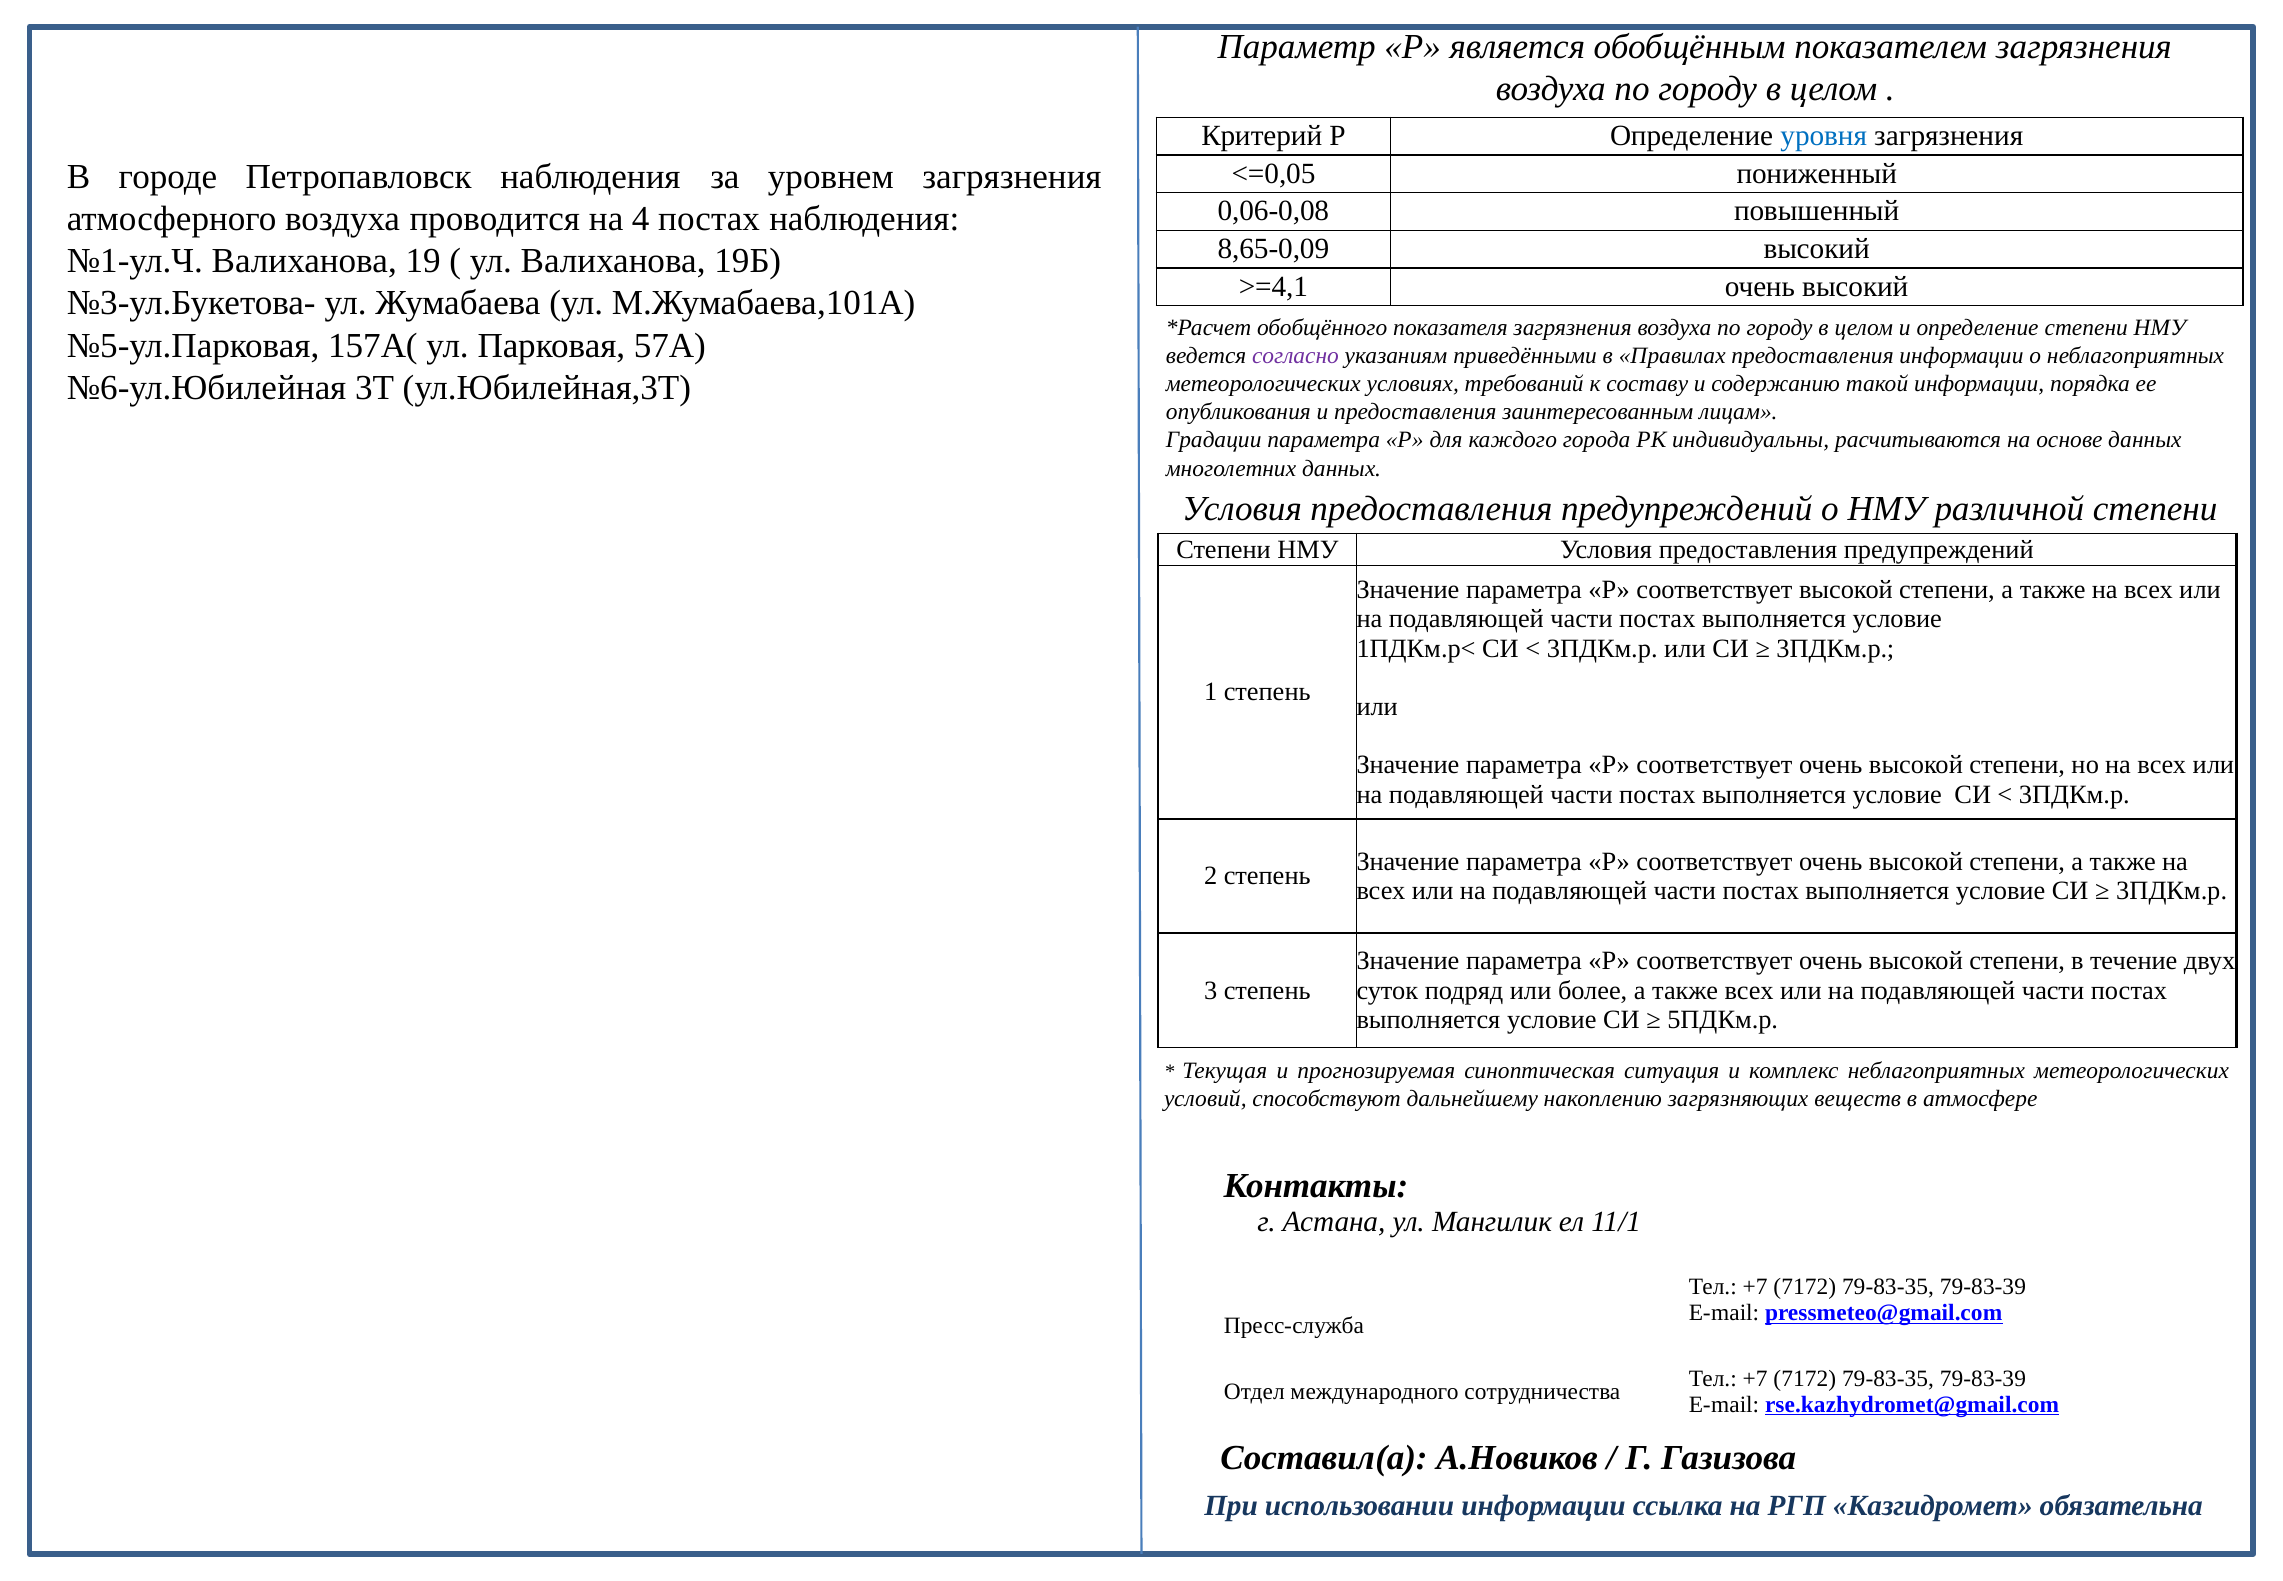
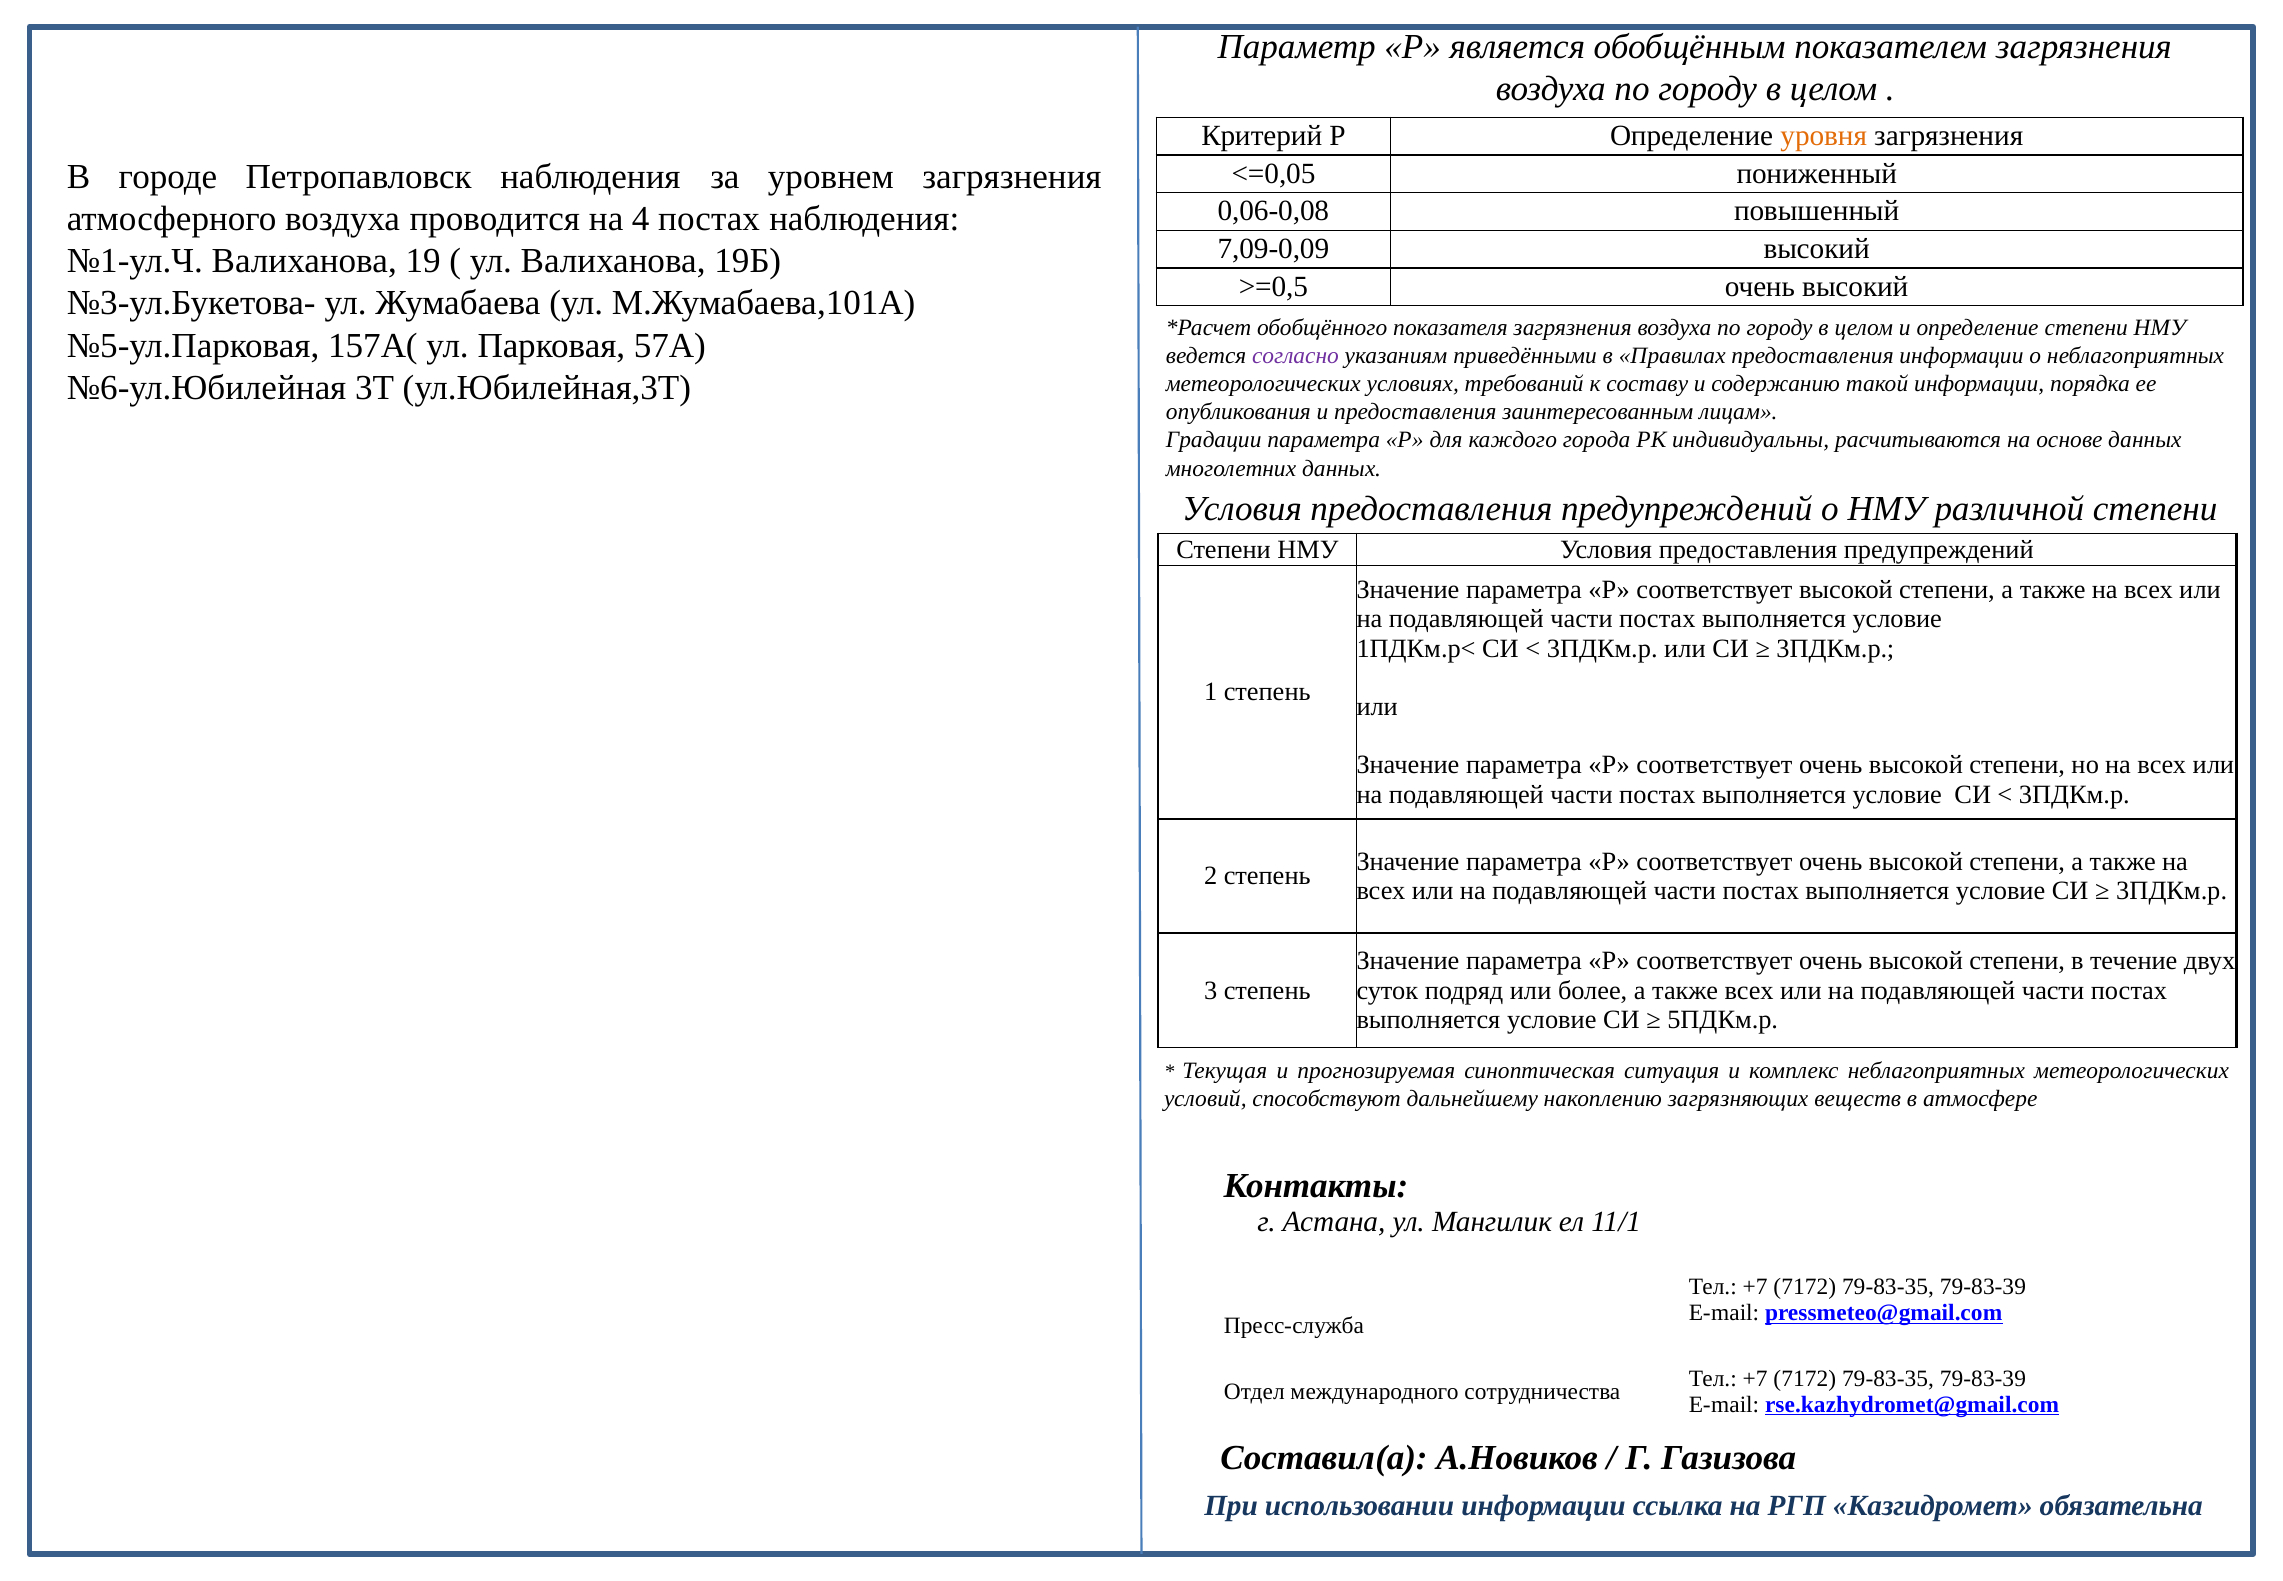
уровня colour: blue -> orange
8,65-0,09: 8,65-0,09 -> 7,09-0,09
>=4,1: >=4,1 -> >=0,5
